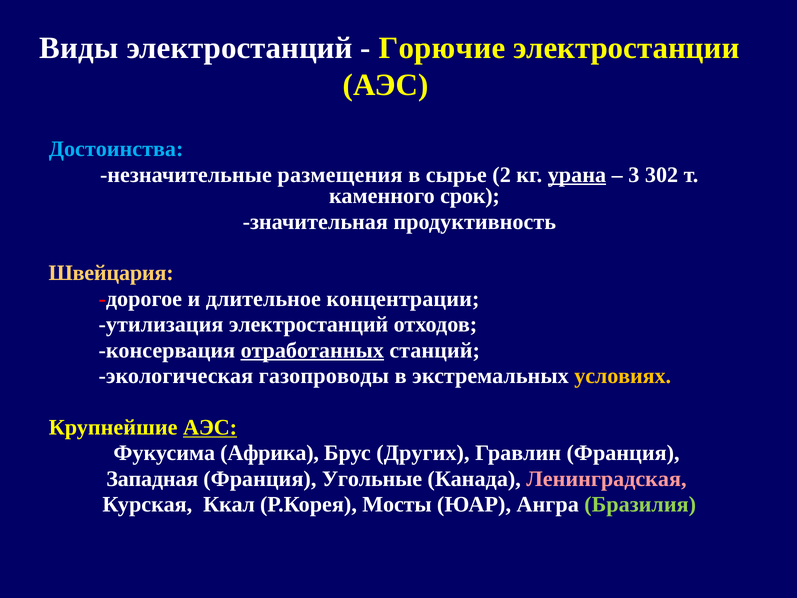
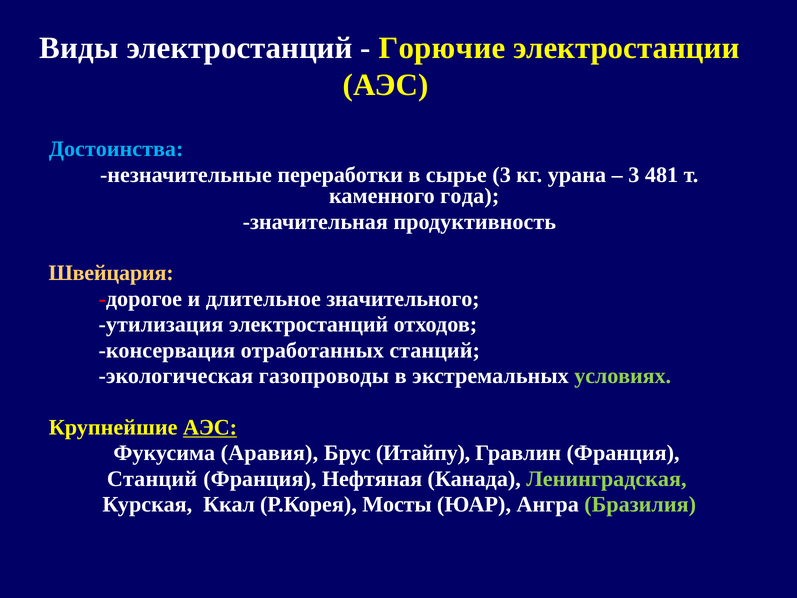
размещения: размещения -> переработки
сырье 2: 2 -> 3
урана underline: present -> none
302: 302 -> 481
срок: срок -> года
концентрации: концентрации -> значительного
отработанных underline: present -> none
условиях colour: yellow -> light green
Африка: Африка -> Аравия
Других: Других -> Итайпу
Западная at (152, 479): Западная -> Станций
Угольные: Угольные -> Нефтяная
Ленинградская colour: pink -> light green
